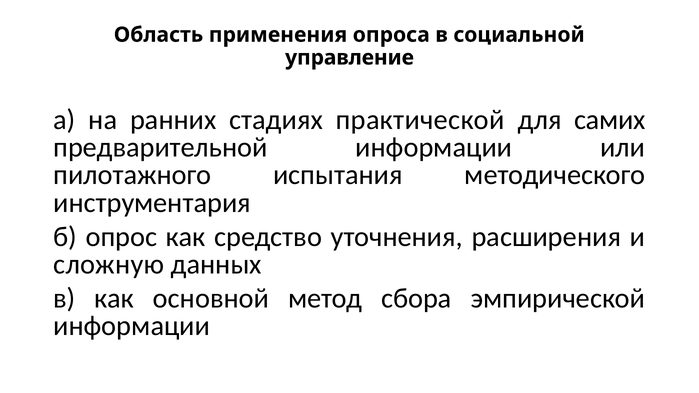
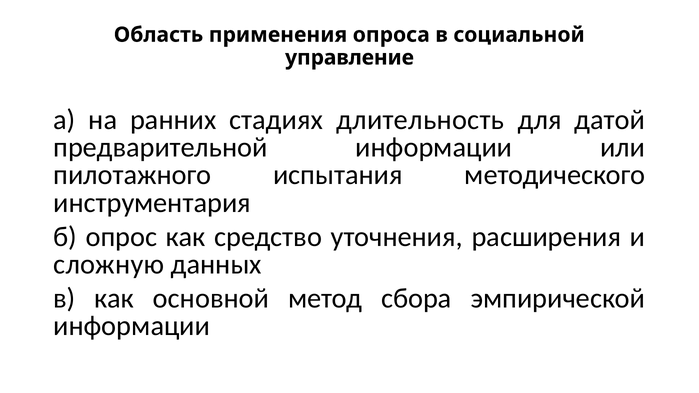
практической: практической -> длительность
самих: самих -> датой
